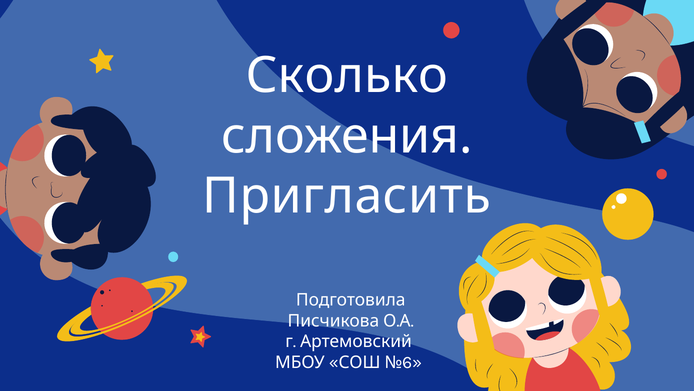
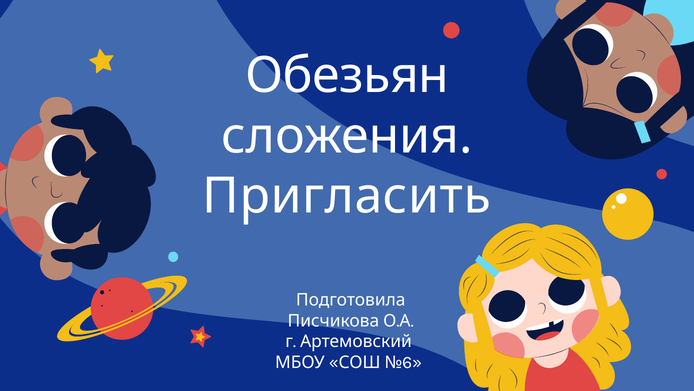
Сколько: Сколько -> Обезьян
